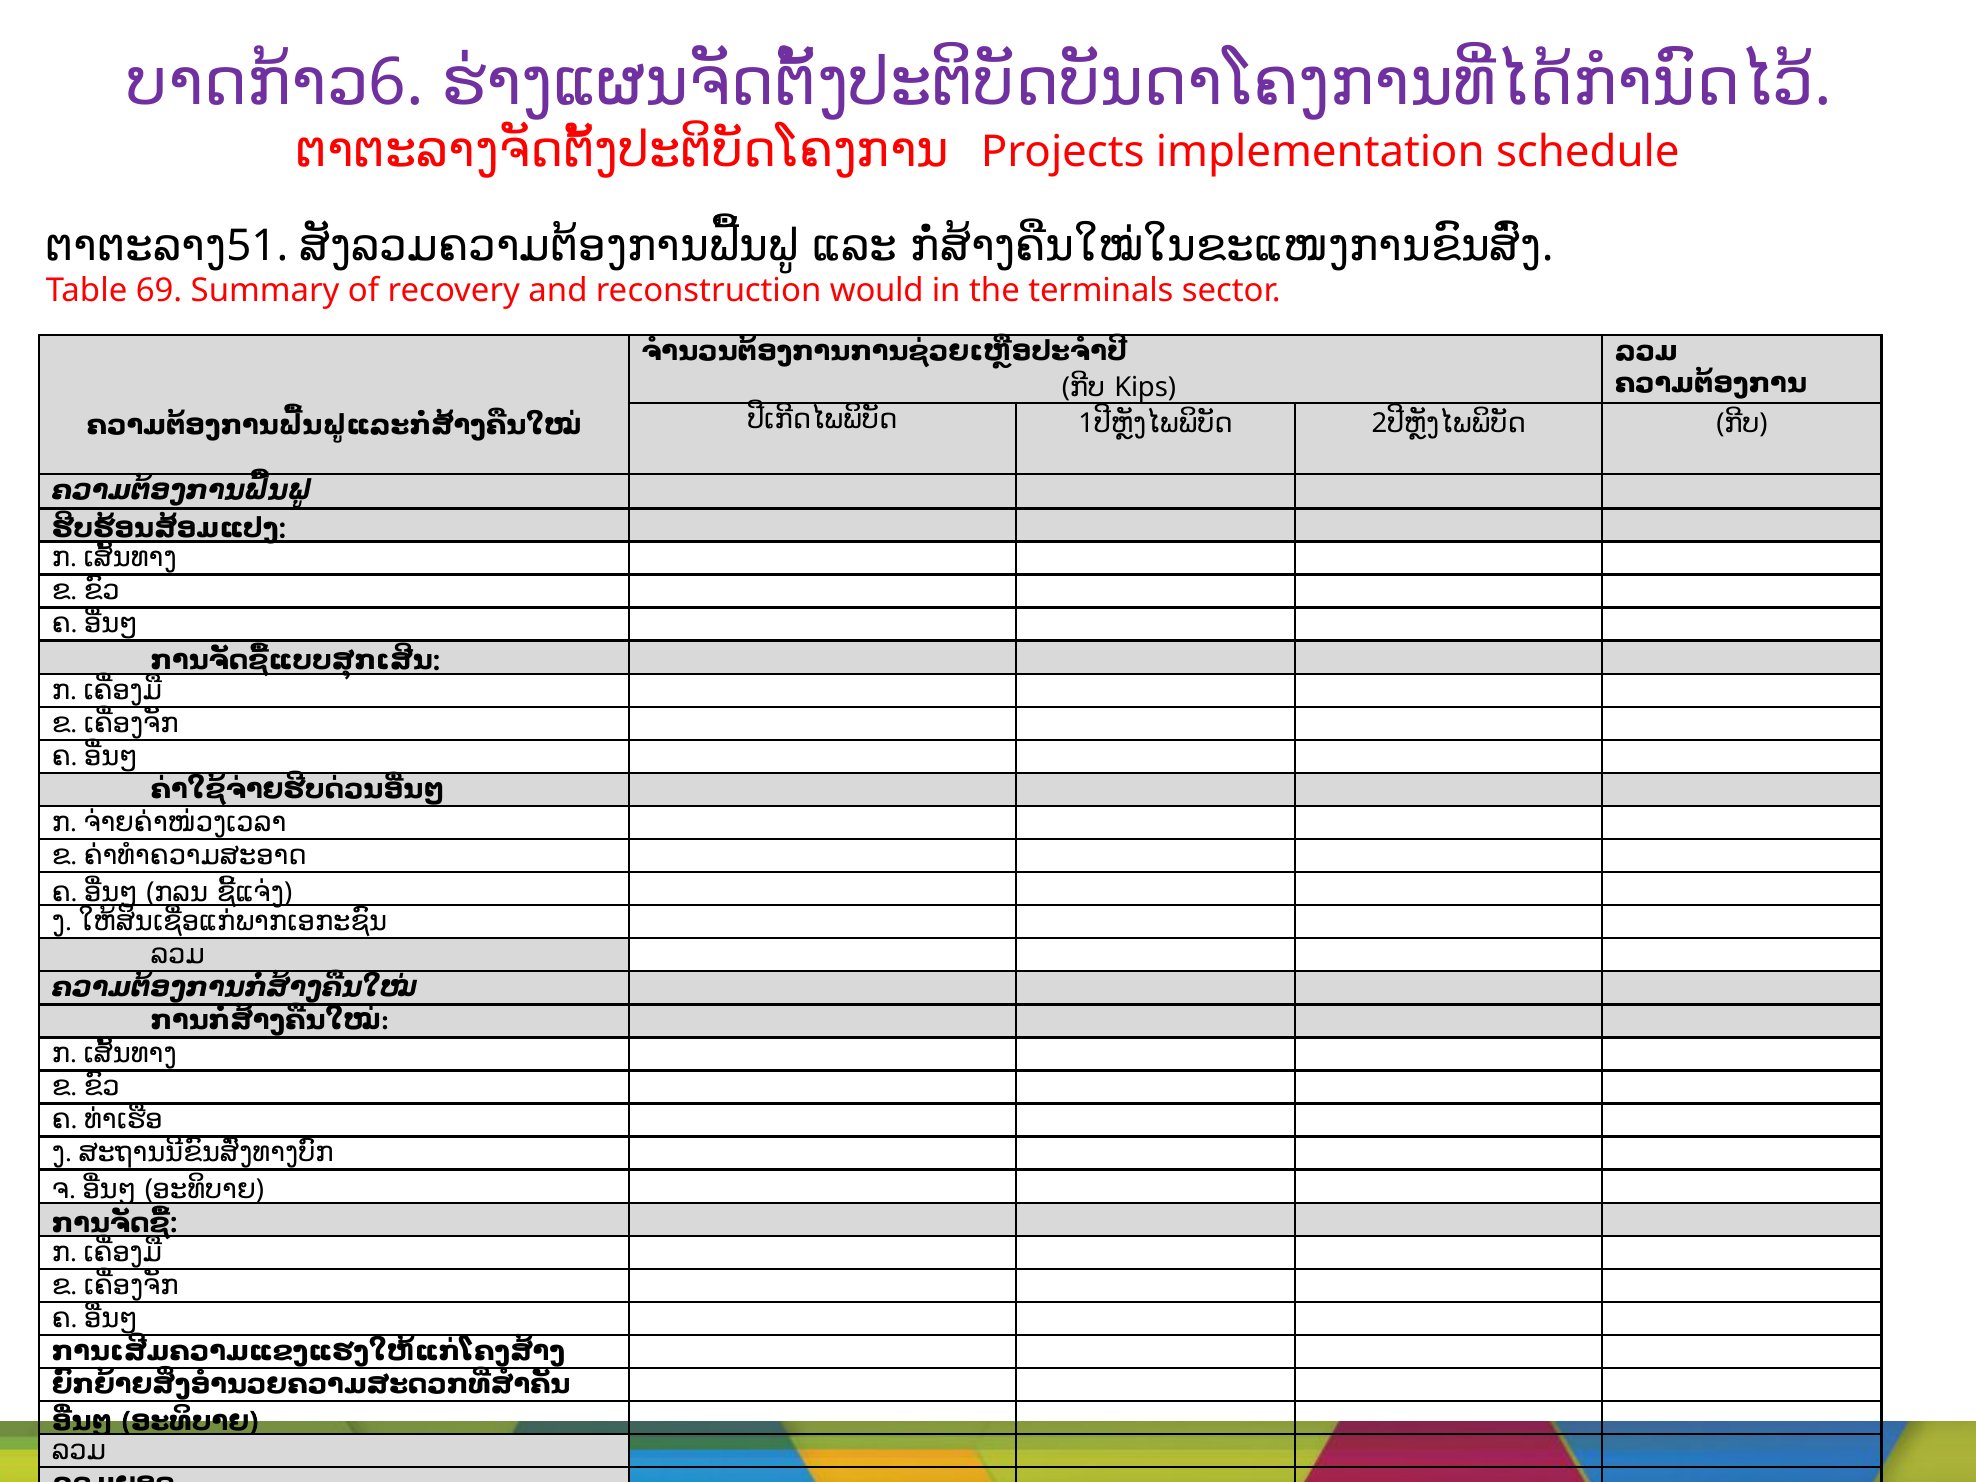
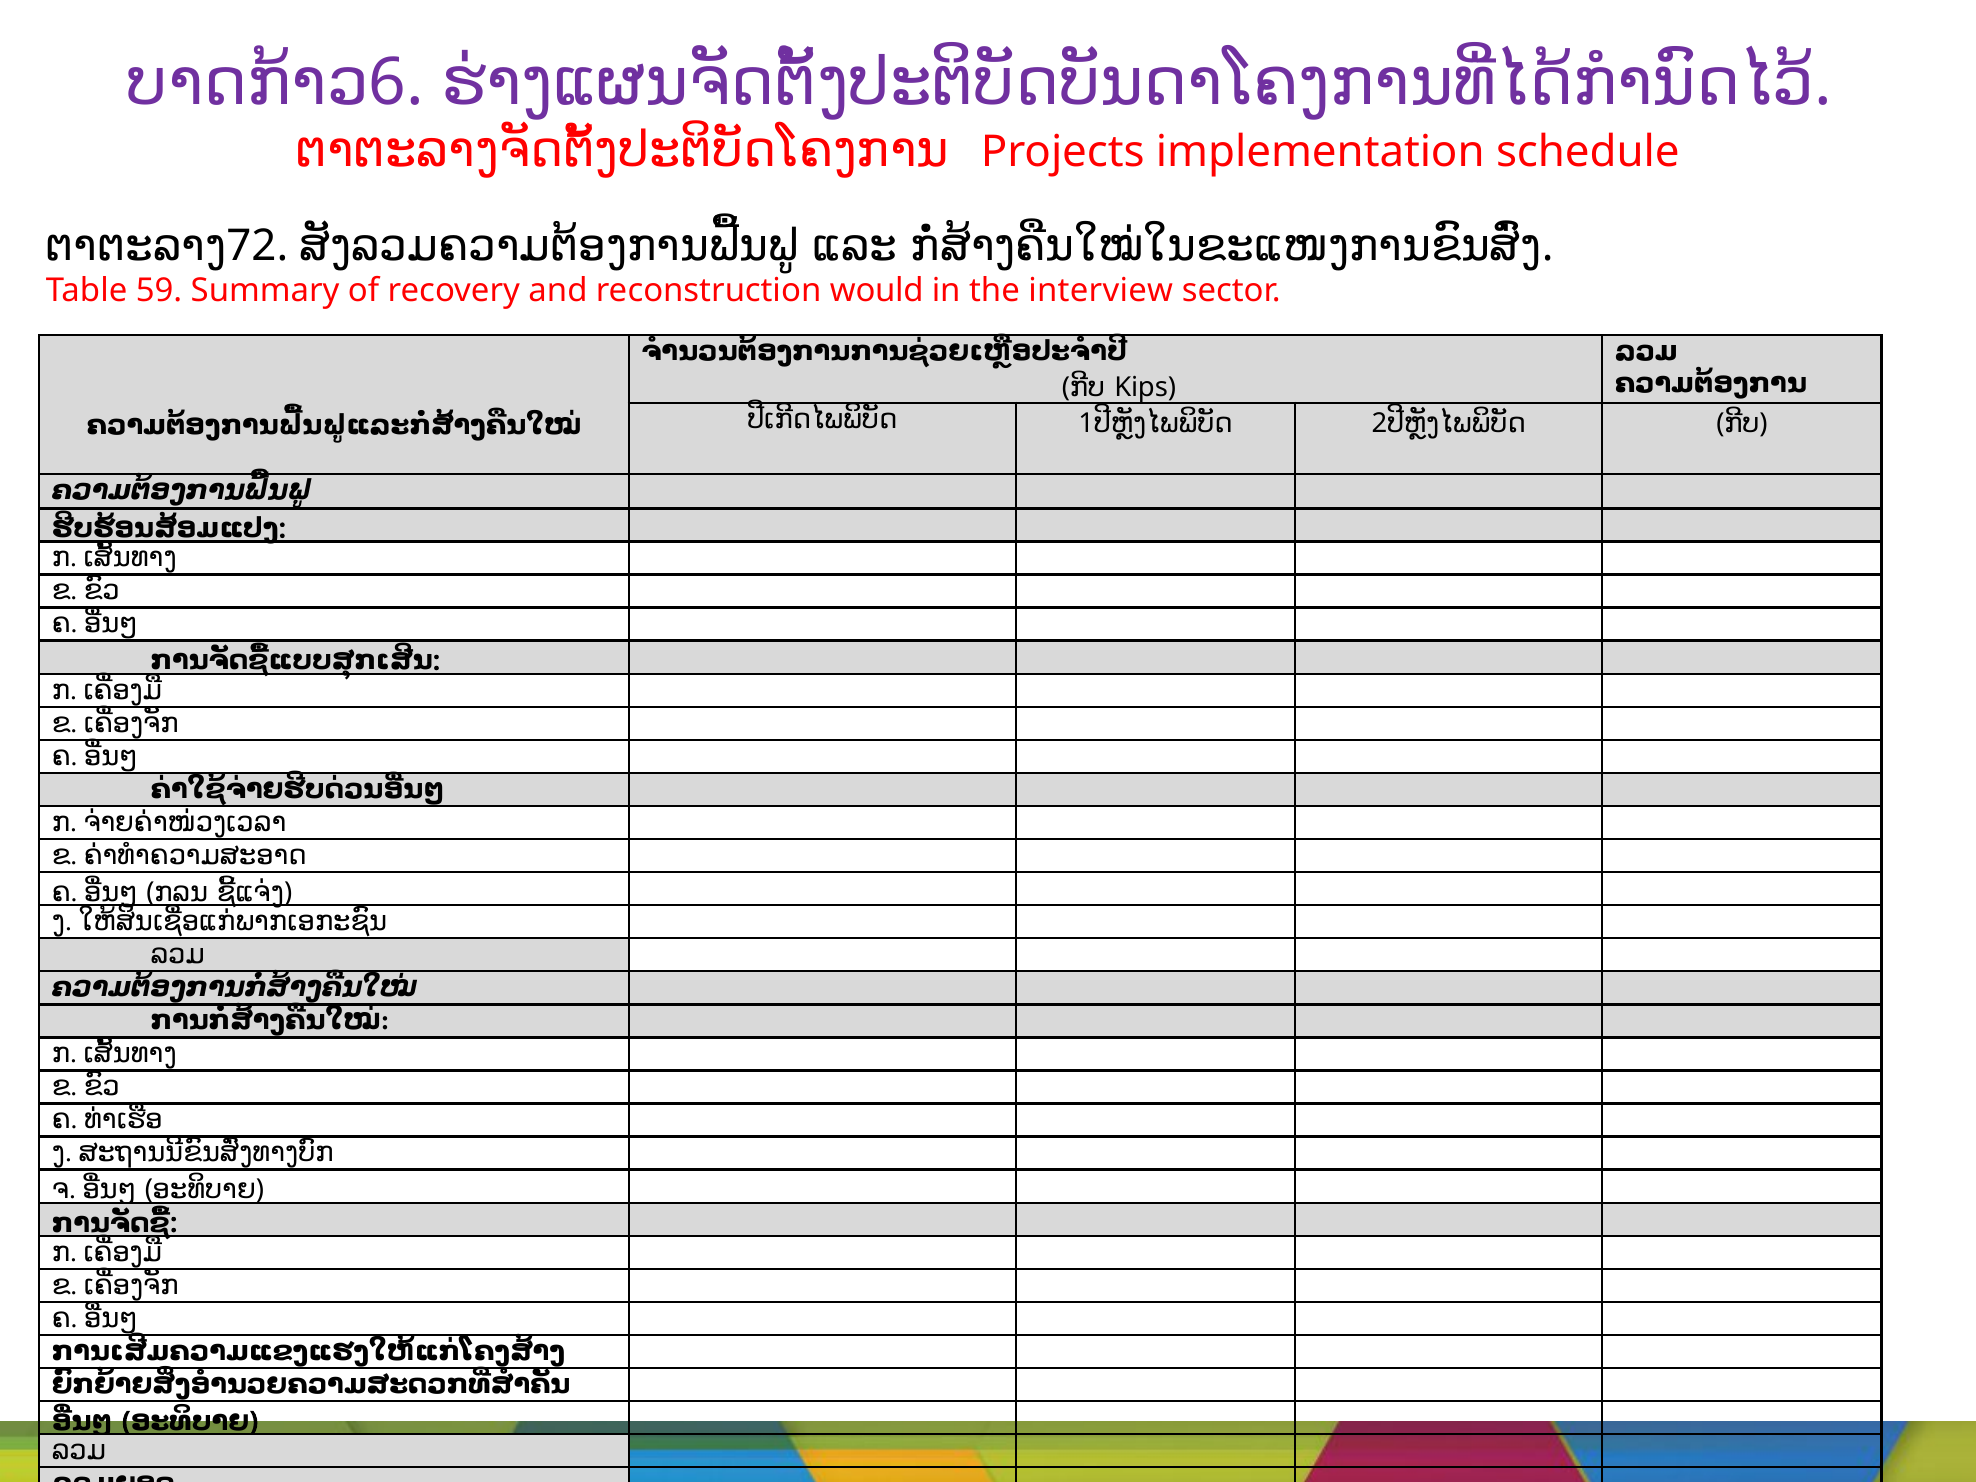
51: 51 -> 72
69: 69 -> 59
terminals: terminals -> interview
